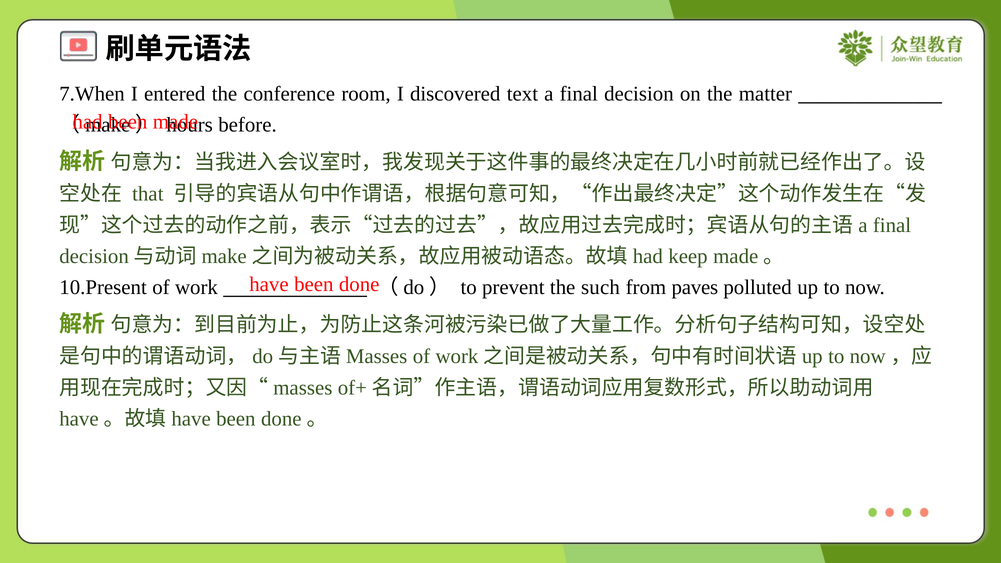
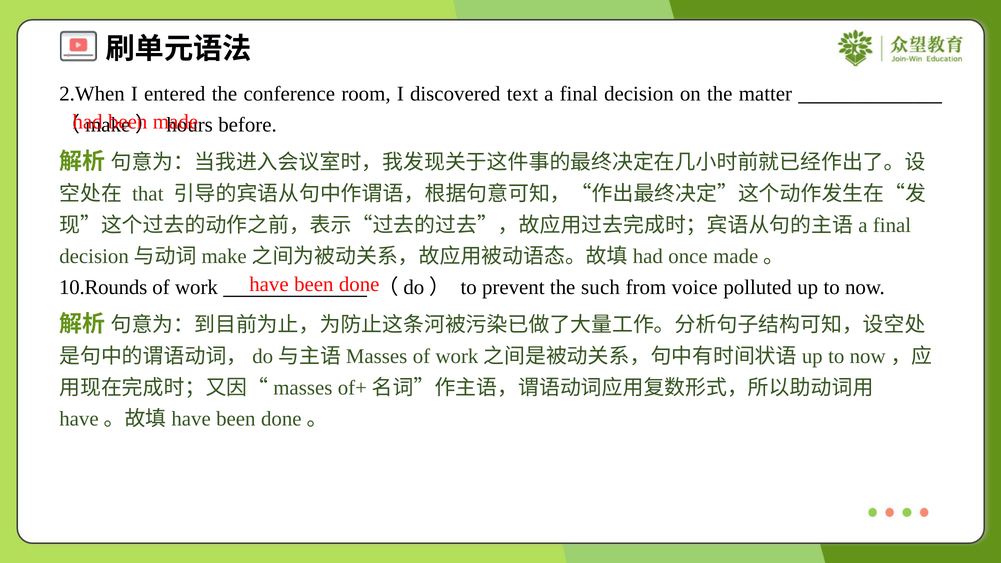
7.When: 7.When -> 2.When
keep: keep -> once
10.Present: 10.Present -> 10.Rounds
paves: paves -> voice
